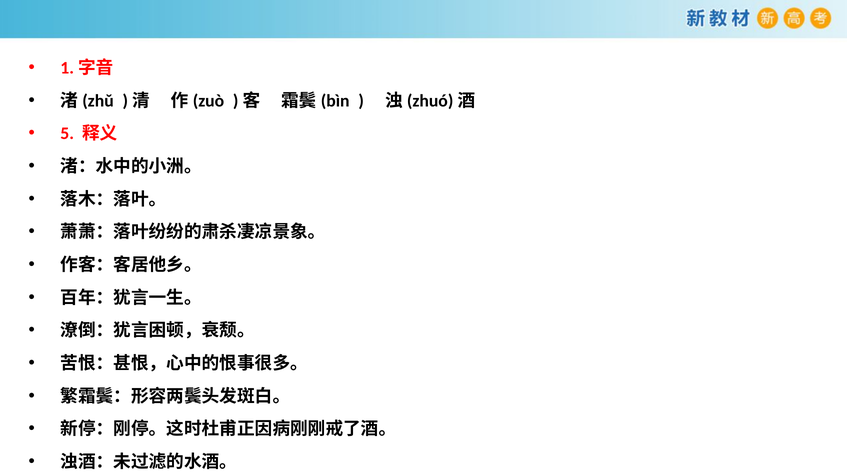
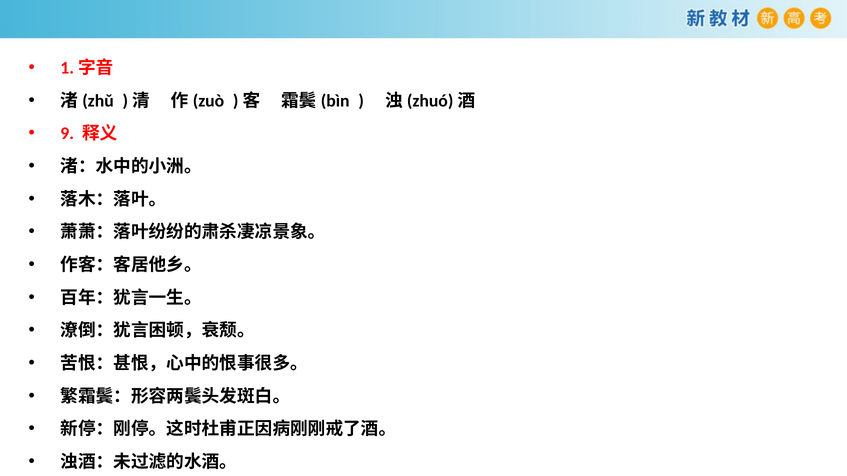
5: 5 -> 9
